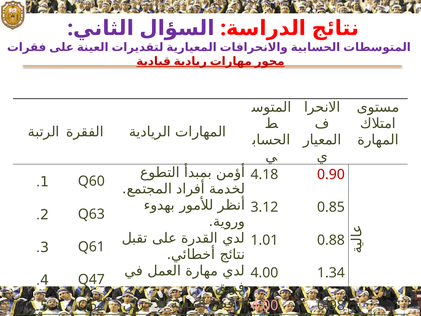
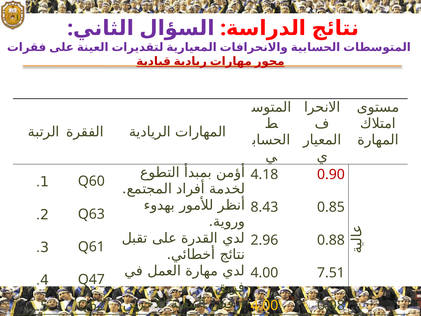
3.12: 3.12 -> 8.43
1.01: 1.01 -> 2.96
1.34: 1.34 -> 7.51
4.00 at (264, 305) colour: pink -> yellow
